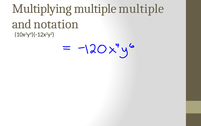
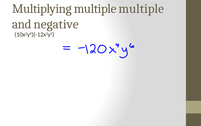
notation: notation -> negative
